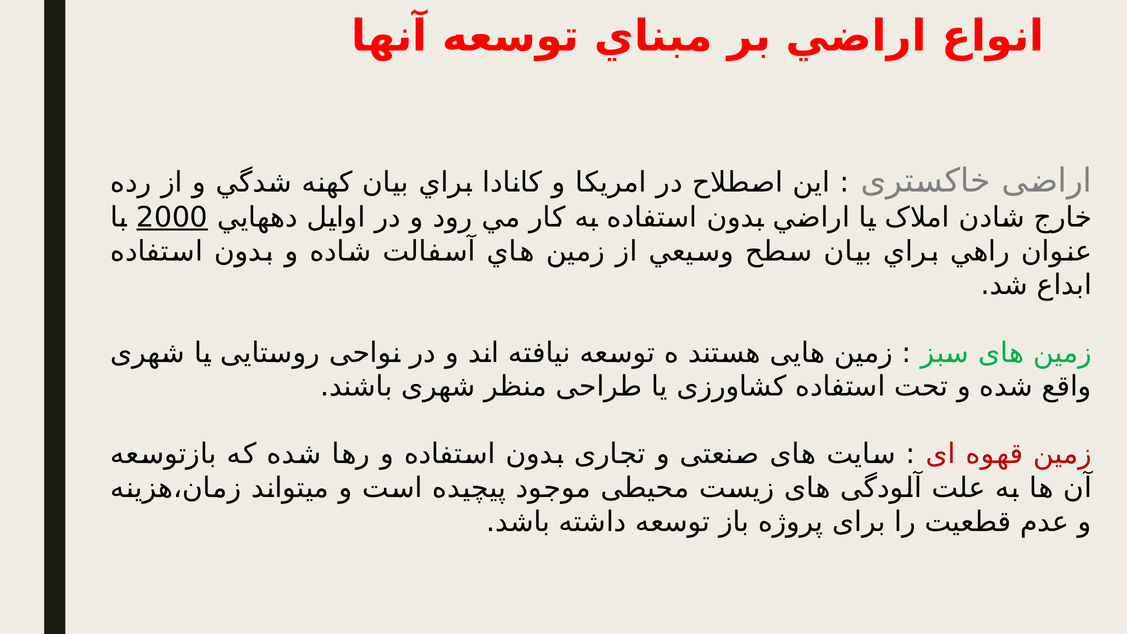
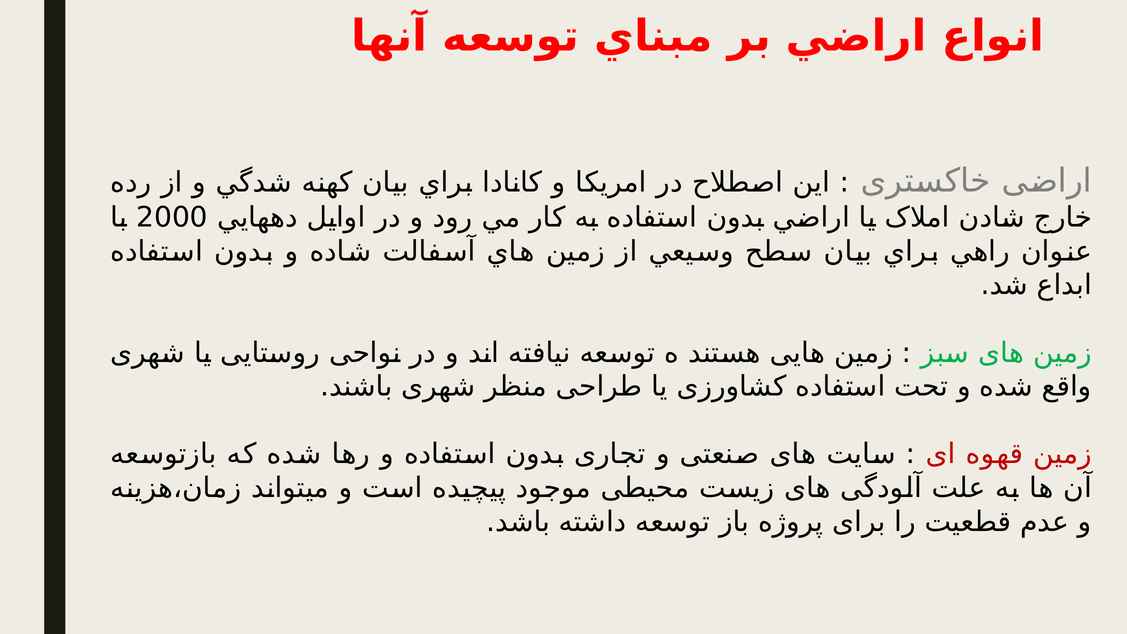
2000 underline: present -> none
